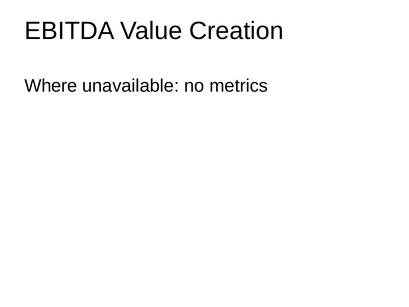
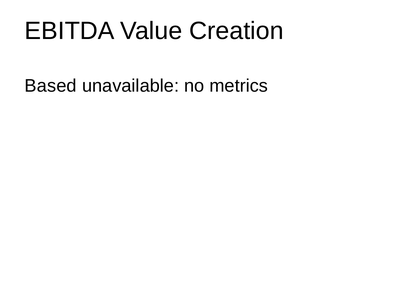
Where: Where -> Based
